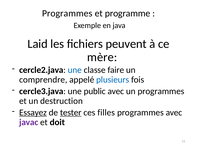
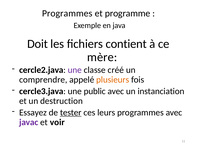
Laid: Laid -> Doit
peuvent: peuvent -> contient
une at (75, 70) colour: blue -> purple
faire: faire -> créé
plusieurs colour: blue -> orange
un programmes: programmes -> instanciation
Essayez underline: present -> none
filles: filles -> leurs
doit: doit -> voir
